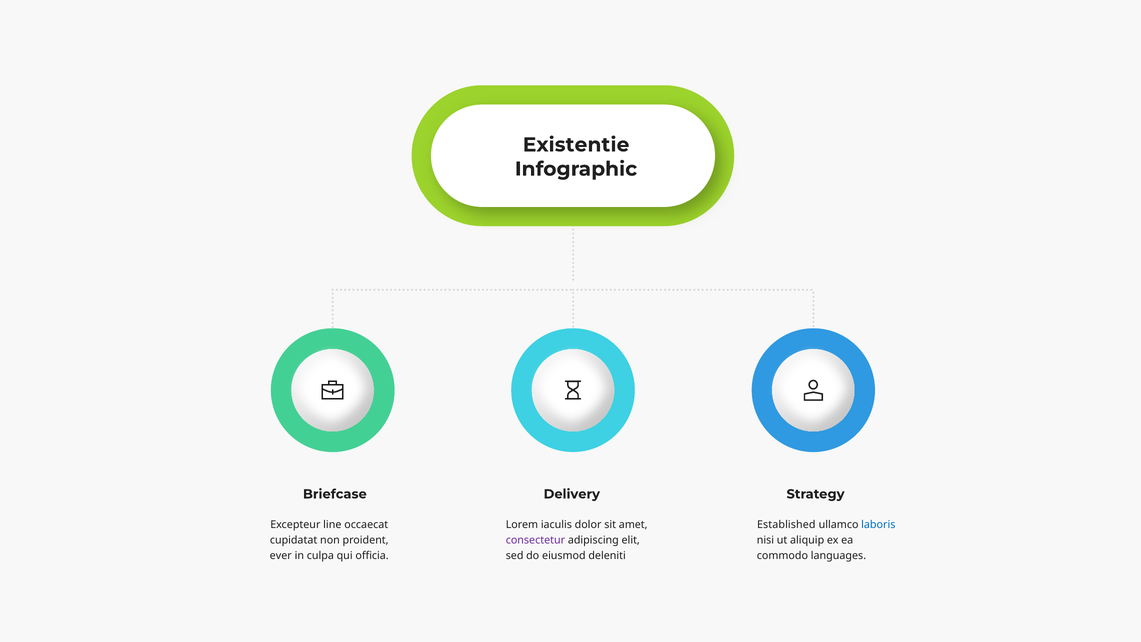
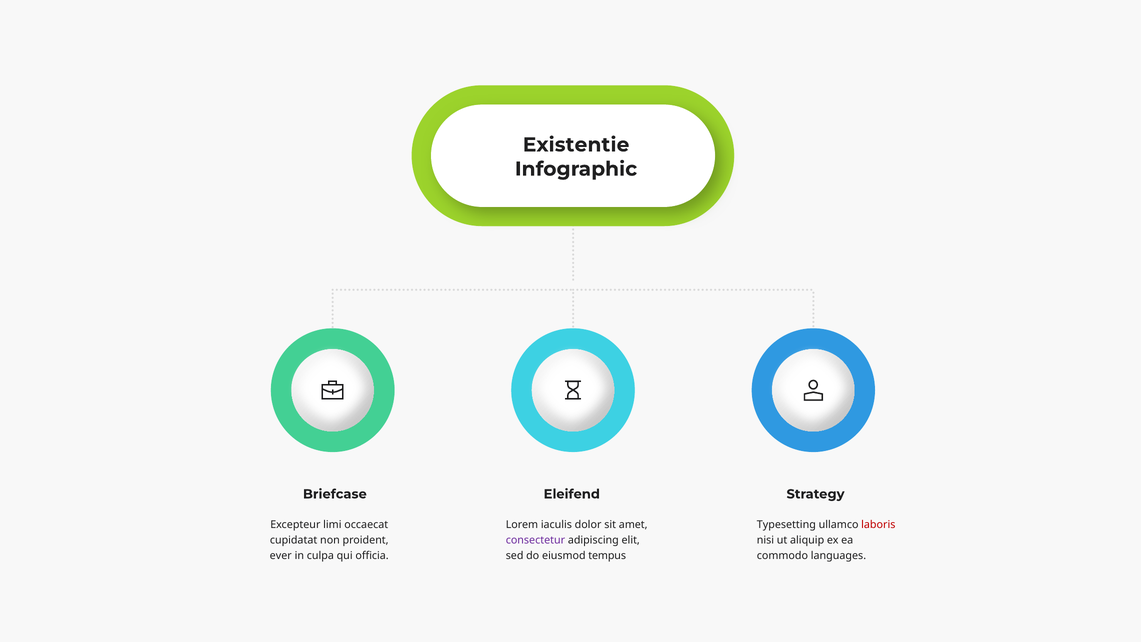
Delivery: Delivery -> Eleifend
line: line -> limi
Established: Established -> Typesetting
laboris colour: blue -> red
deleniti: deleniti -> tempus
